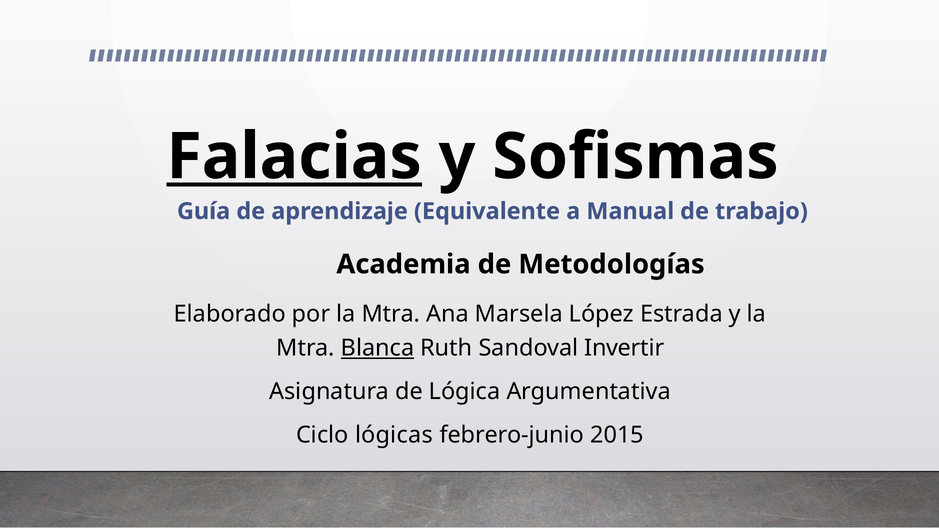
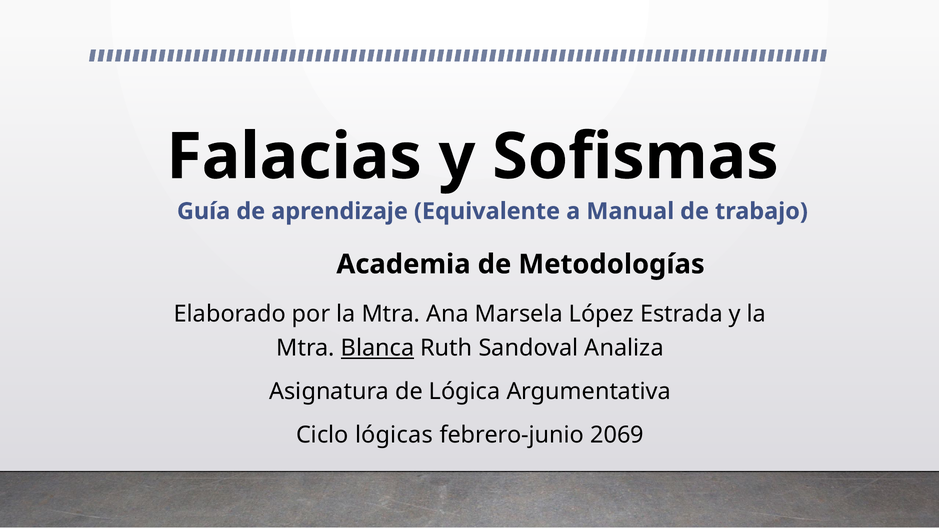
Falacias underline: present -> none
Invertir: Invertir -> Analiza
2015: 2015 -> 2069
